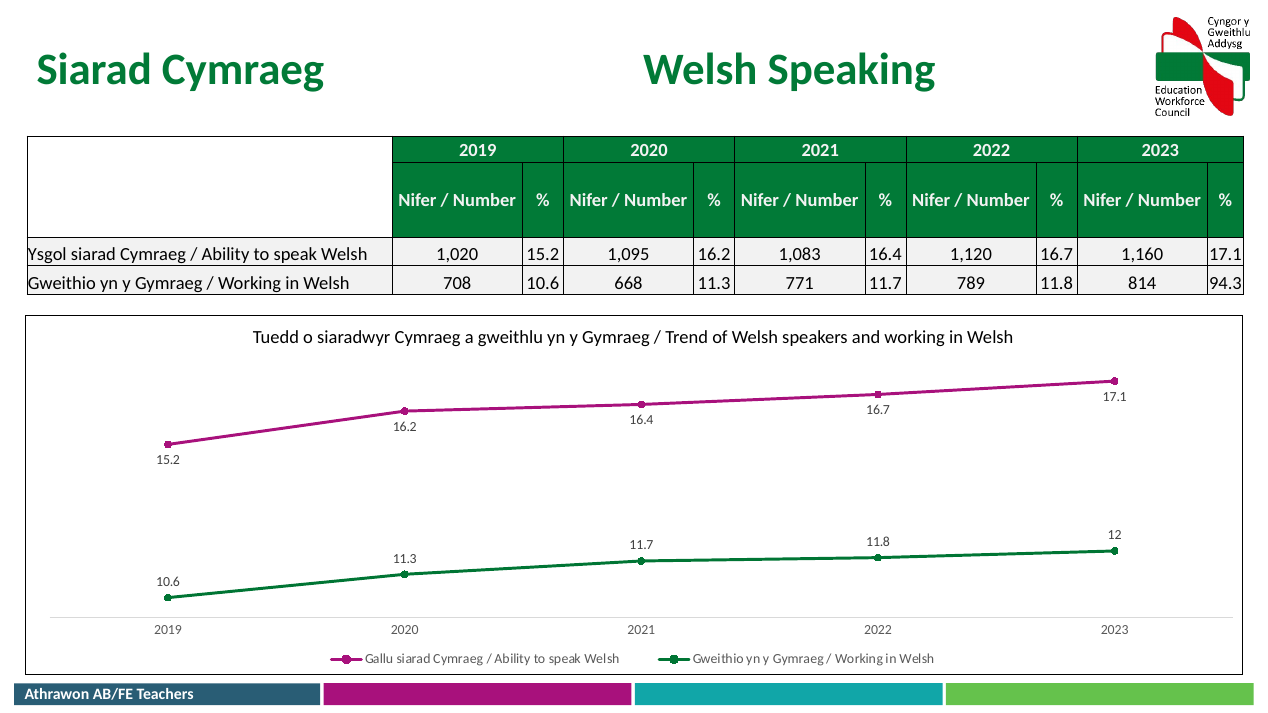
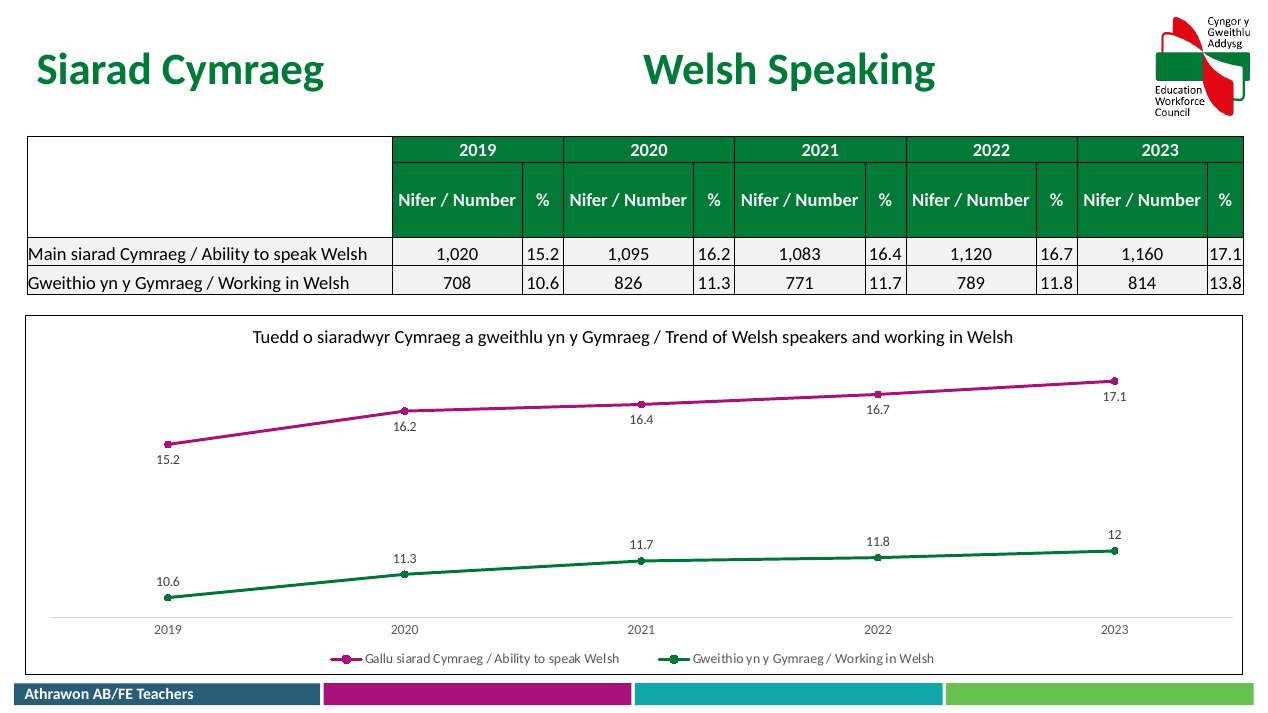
Ysgol: Ysgol -> Main
668: 668 -> 826
94.3: 94.3 -> 13.8
